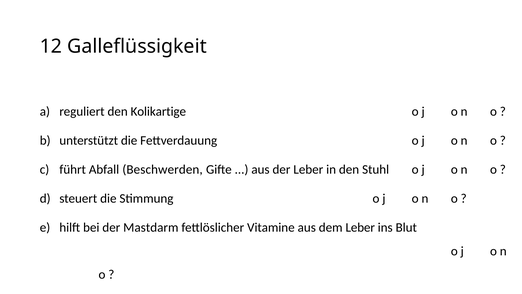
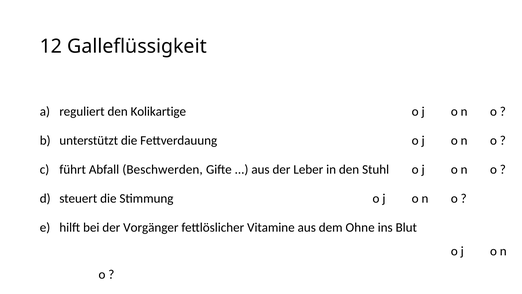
Mastdarm: Mastdarm -> Vorgänger
dem Leber: Leber -> Ohne
